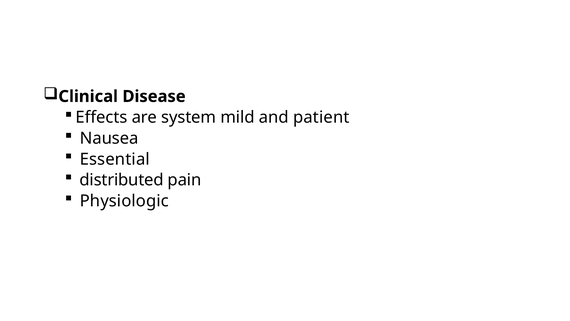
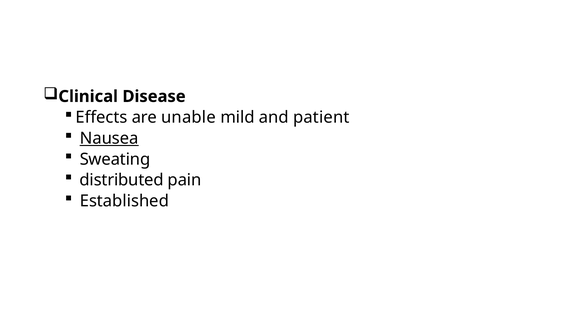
system: system -> unable
Nausea underline: none -> present
Essential: Essential -> Sweating
Physiologic: Physiologic -> Established
